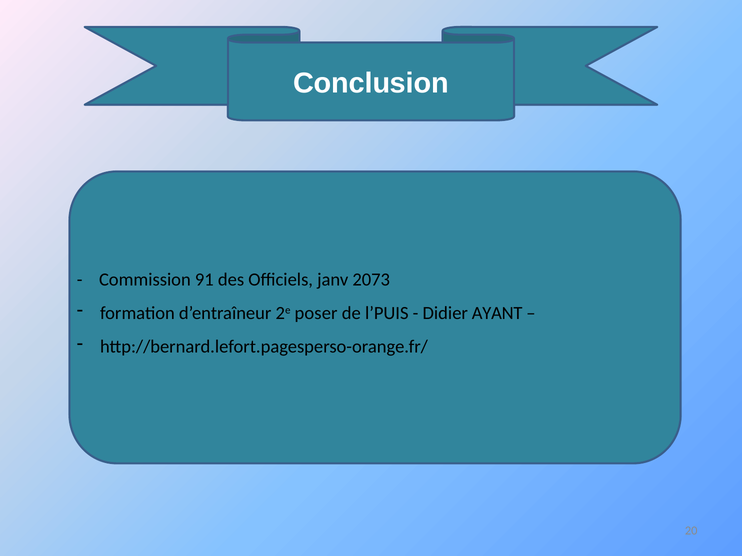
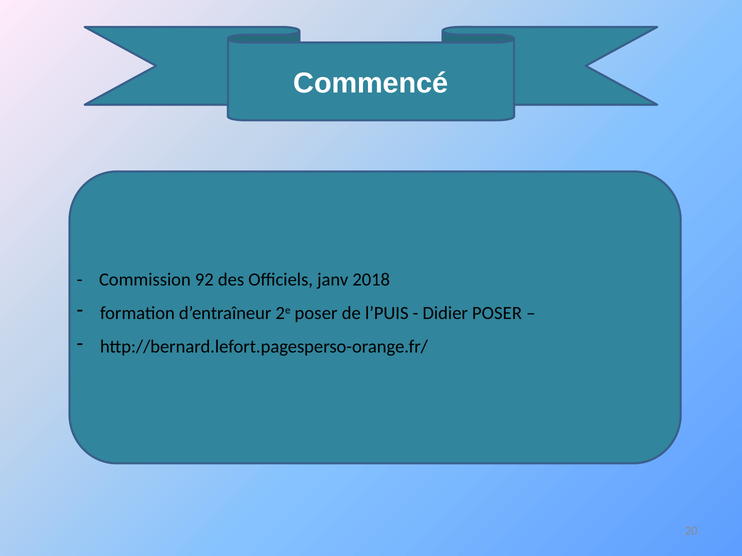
Conclusion: Conclusion -> Commencé
91: 91 -> 92
2073: 2073 -> 2018
Didier AYANT: AYANT -> POSER
